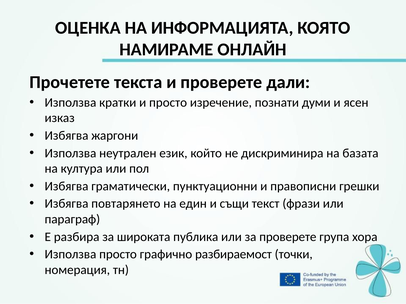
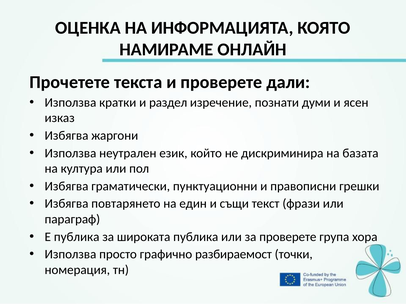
и просто: просто -> раздел
Е разбира: разбира -> публика
